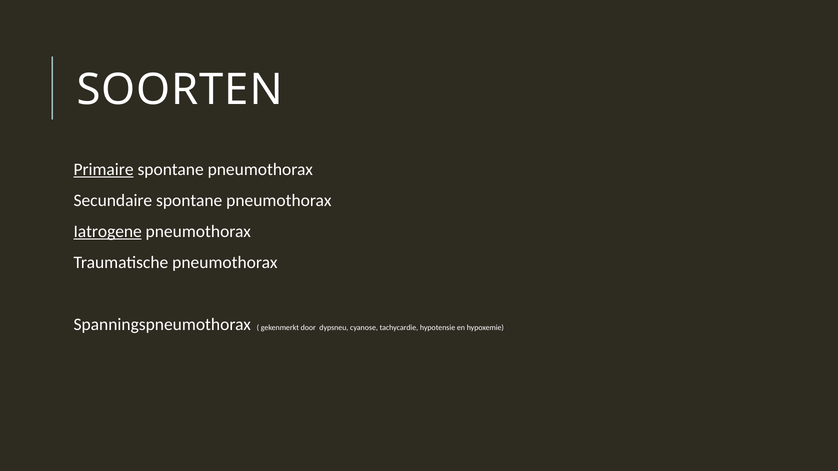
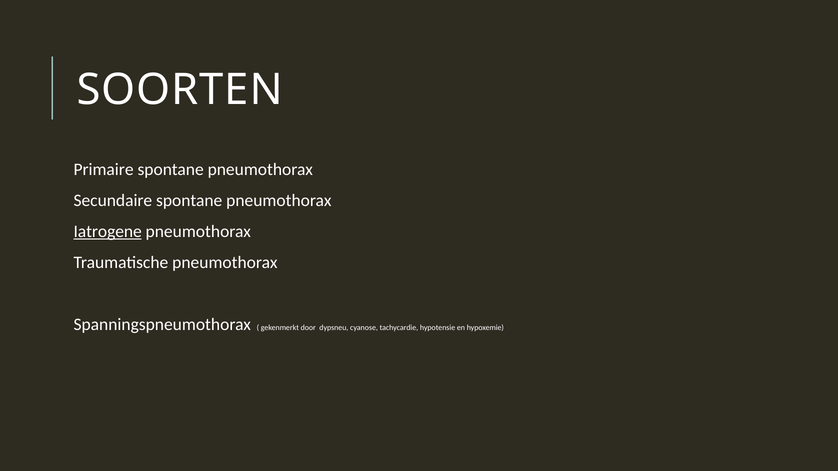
Primaire underline: present -> none
